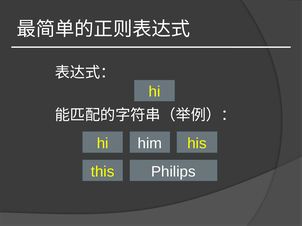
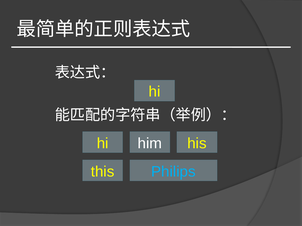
Philips colour: white -> light blue
